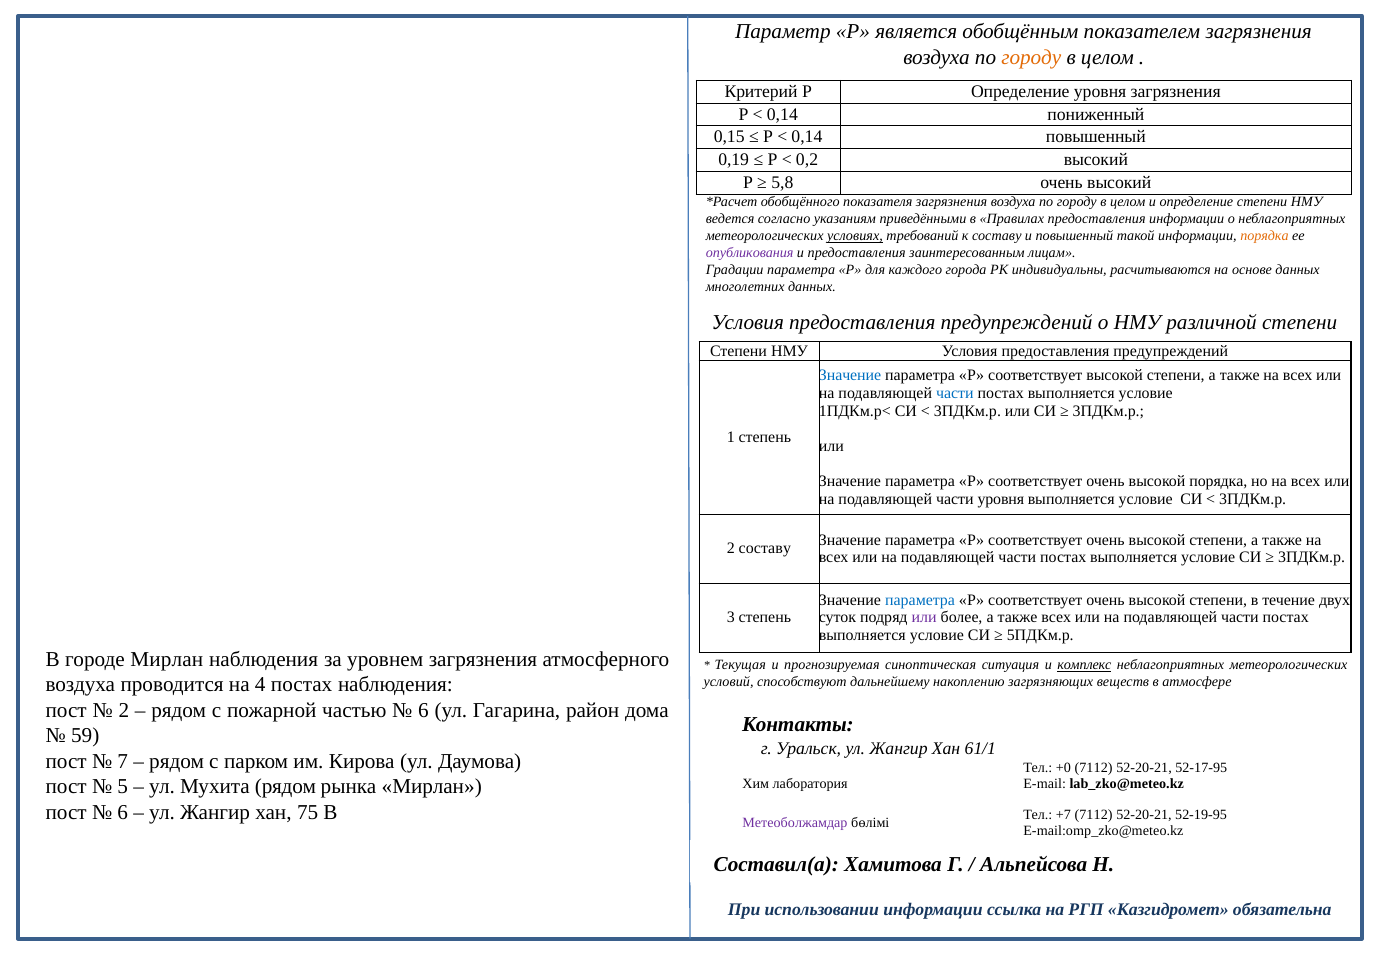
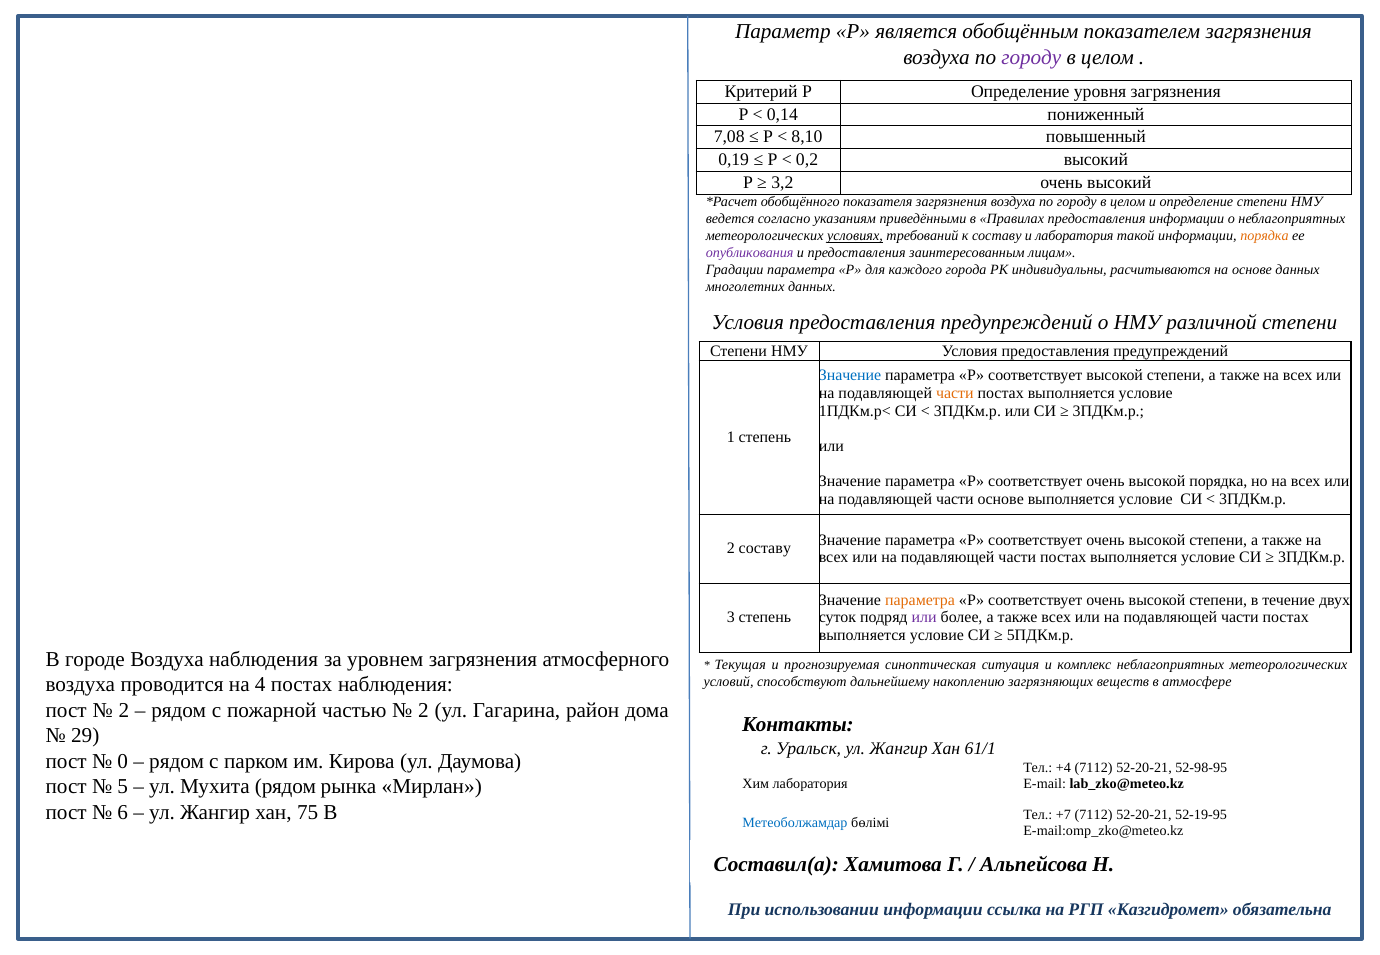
городу at (1031, 57) colour: orange -> purple
0,15: 0,15 -> 7,08
0,14 at (807, 137): 0,14 -> 8,10
5,8: 5,8 -> 3,2
и повышенный: повышенный -> лаборатория
части at (955, 394) colour: blue -> orange
части уровня: уровня -> основе
параметра at (920, 600) colour: blue -> orange
городе Мирлан: Мирлан -> Воздуха
комплекс underline: present -> none
6 at (424, 710): 6 -> 2
59: 59 -> 29
7: 7 -> 0
+0: +0 -> +4
52-17-95: 52-17-95 -> 52-98-95
Метеоболжамдар colour: purple -> blue
